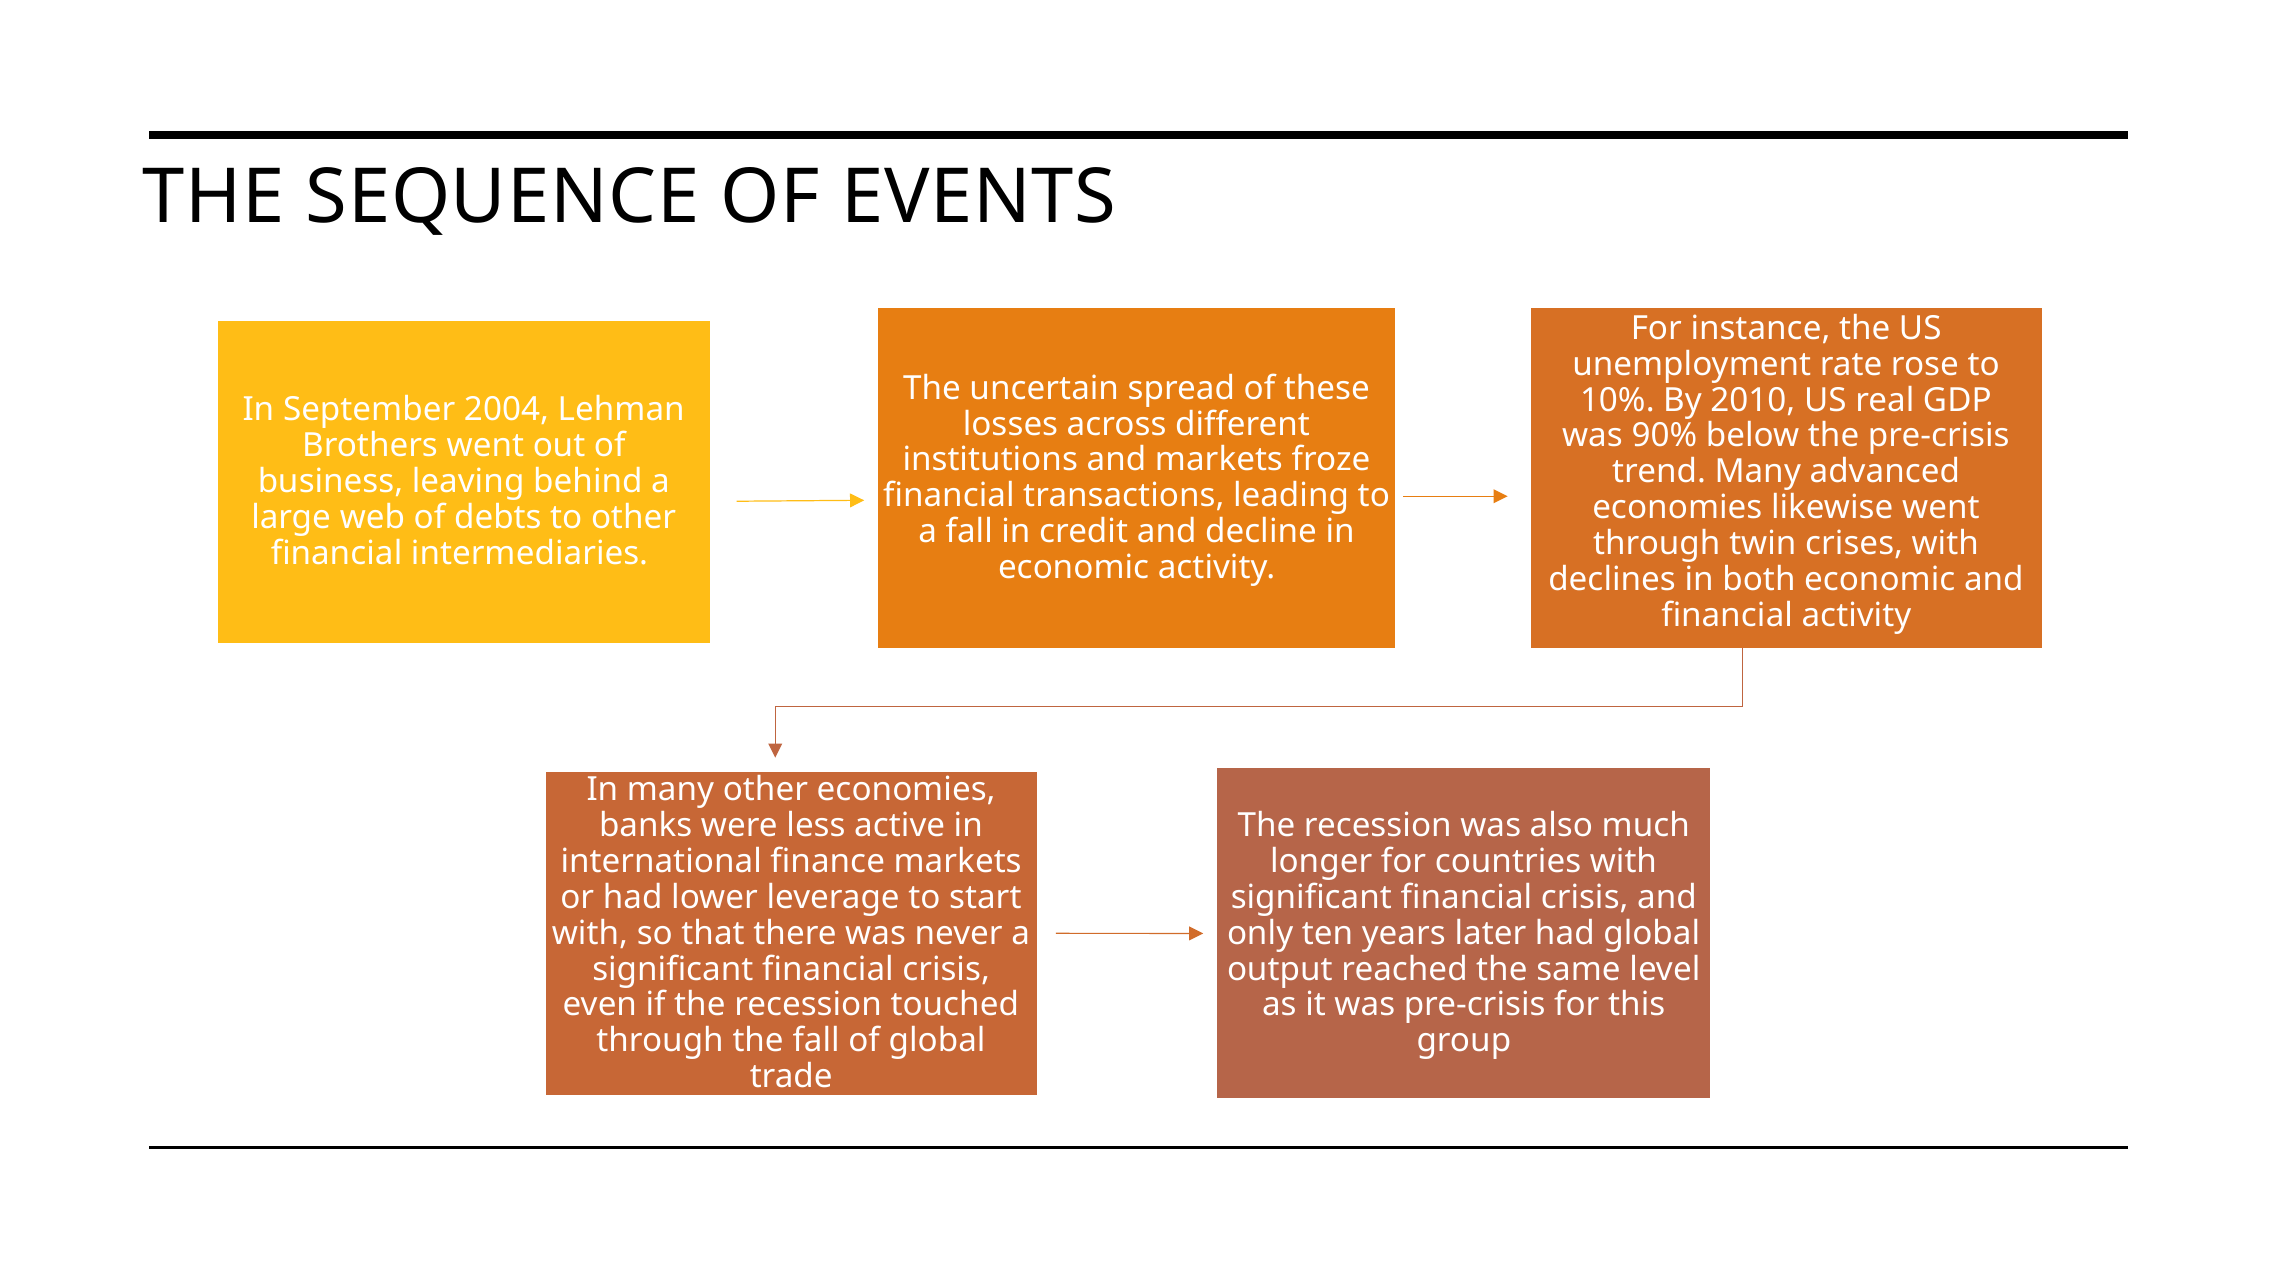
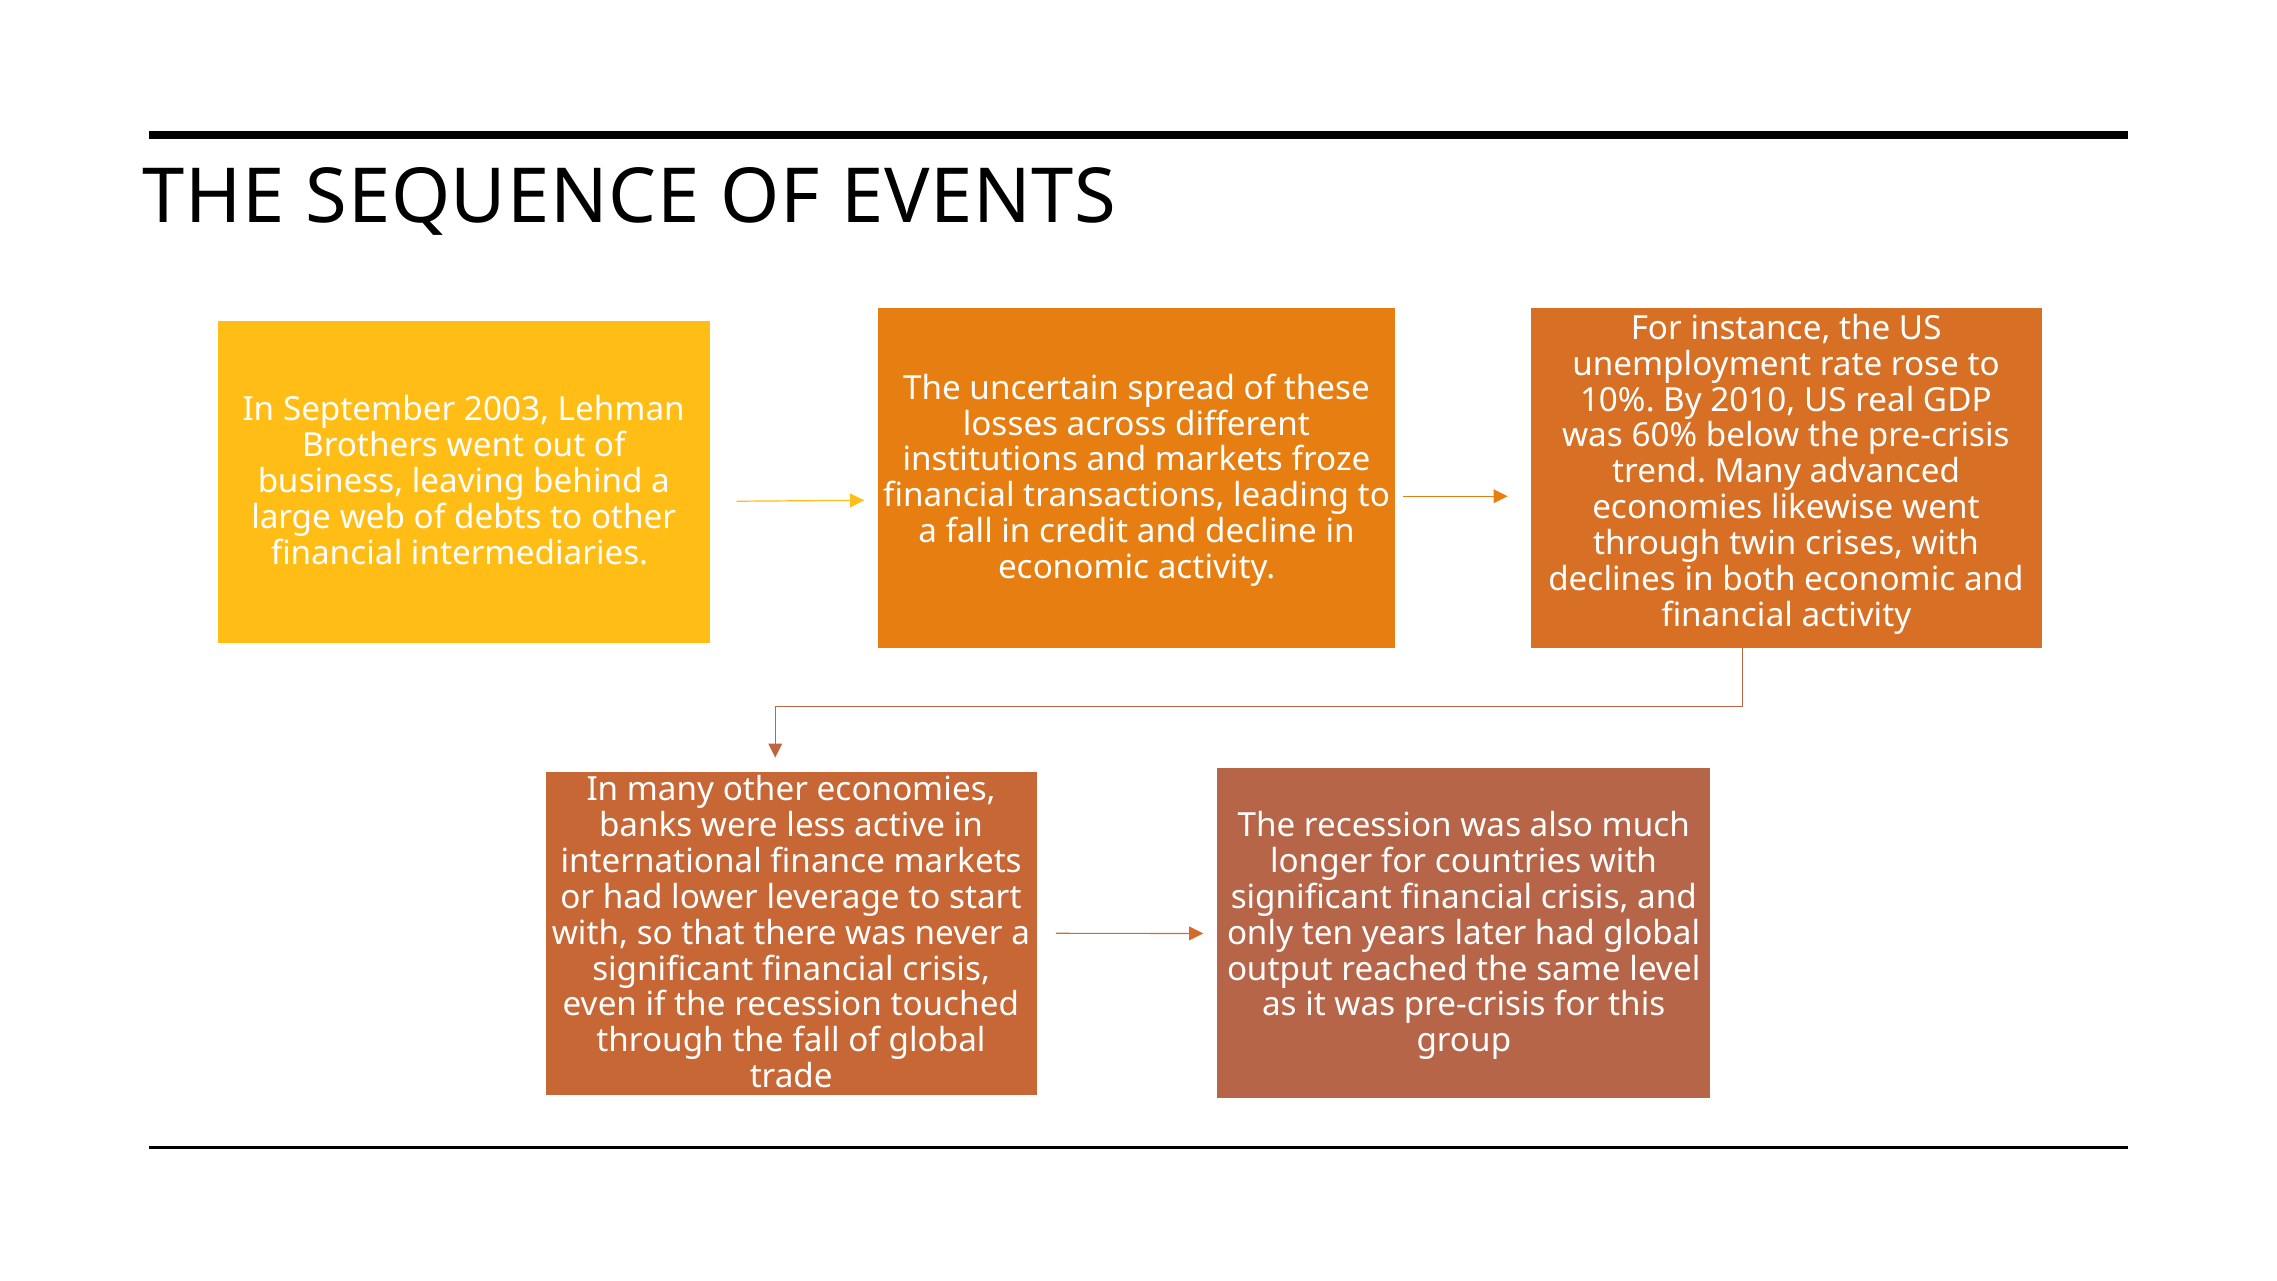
2004: 2004 -> 2003
90%: 90% -> 60%
